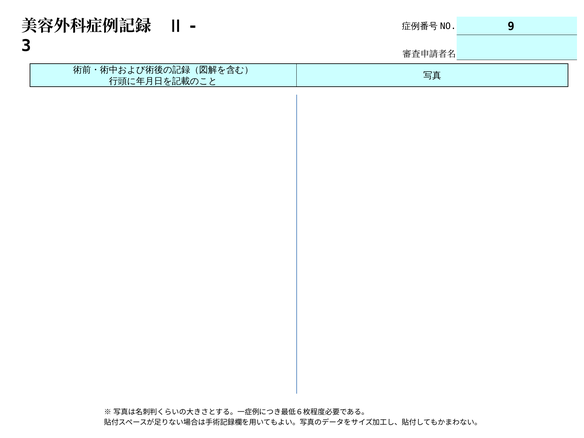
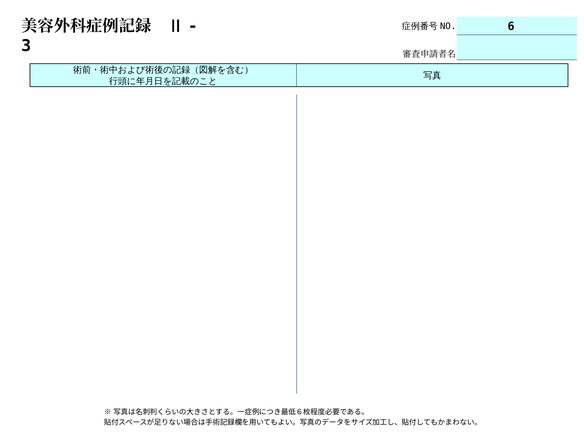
9: 9 -> 6
